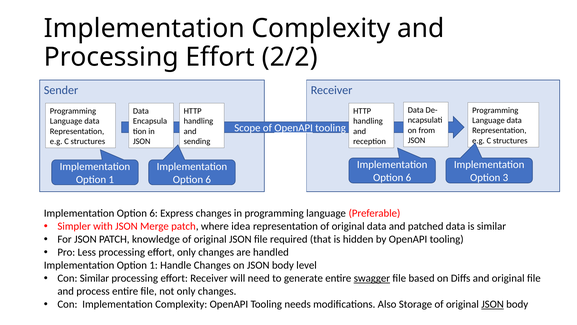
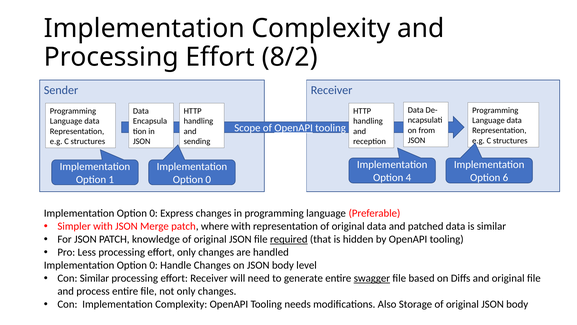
2/2: 2/2 -> 8/2
6 at (408, 178): 6 -> 4
3: 3 -> 6
6 at (208, 179): 6 -> 0
6 at (154, 213): 6 -> 0
where idea: idea -> with
required underline: none -> present
1 at (154, 265): 1 -> 0
JSON at (493, 304) underline: present -> none
